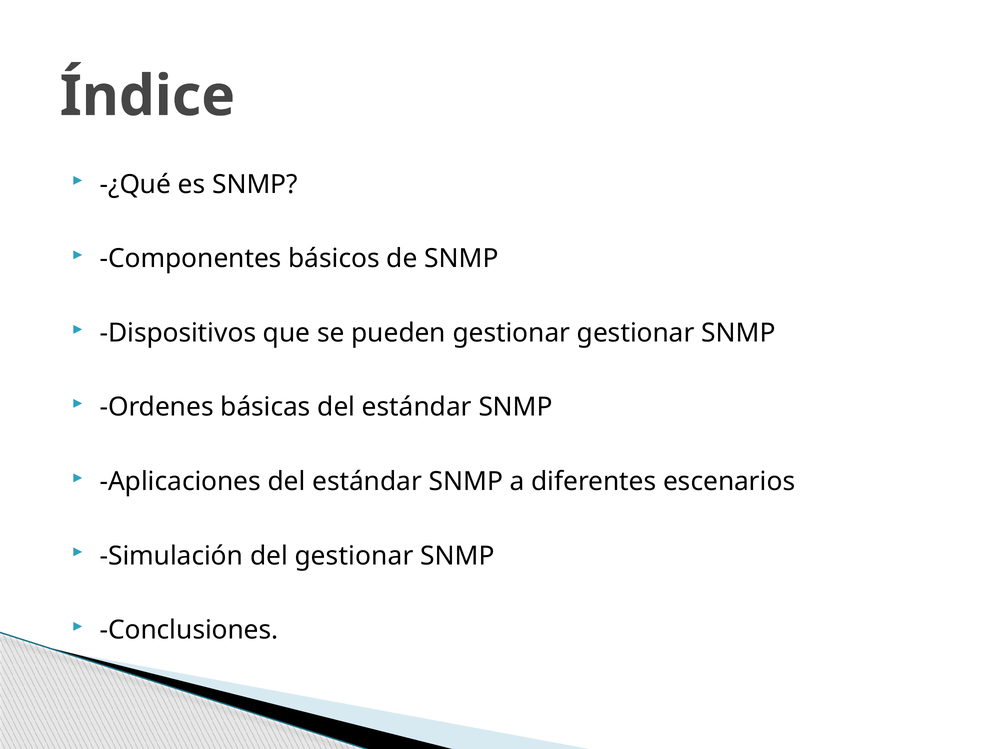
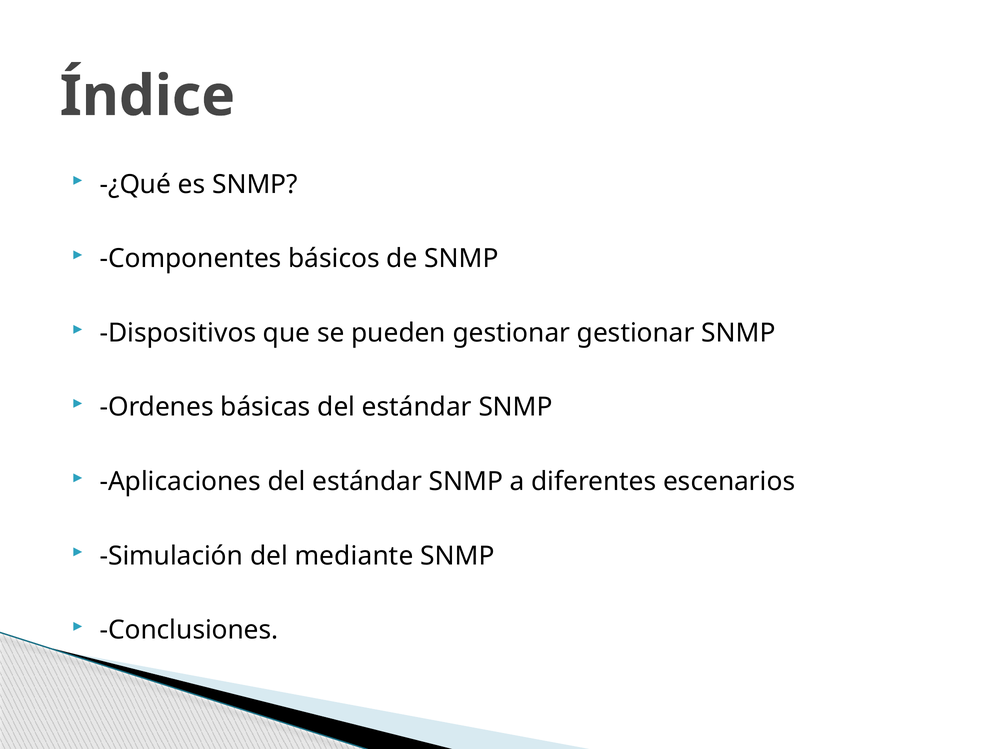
del gestionar: gestionar -> mediante
